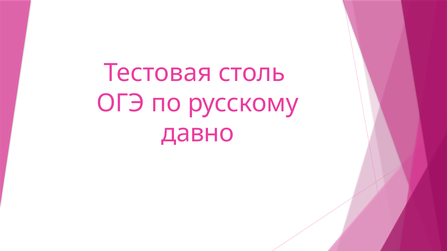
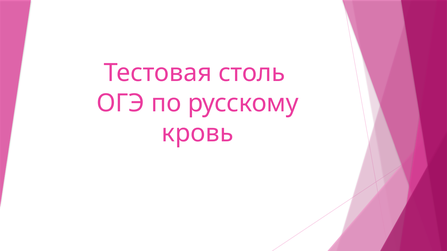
давно: давно -> кровь
